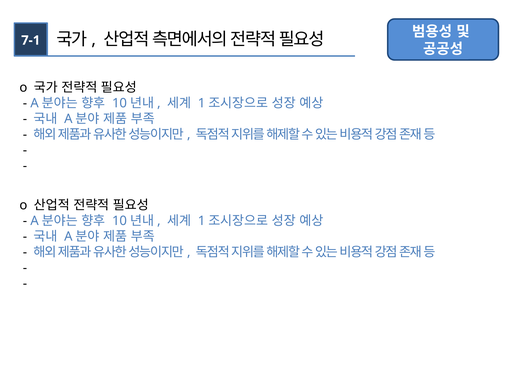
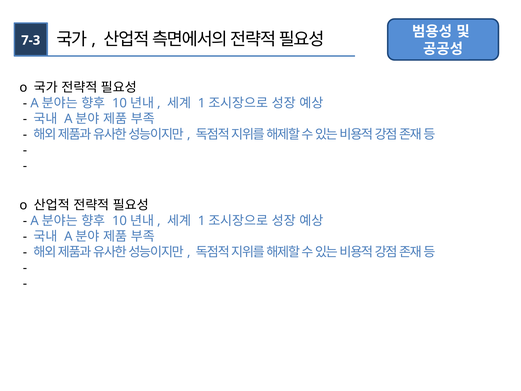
7-1: 7-1 -> 7-3
